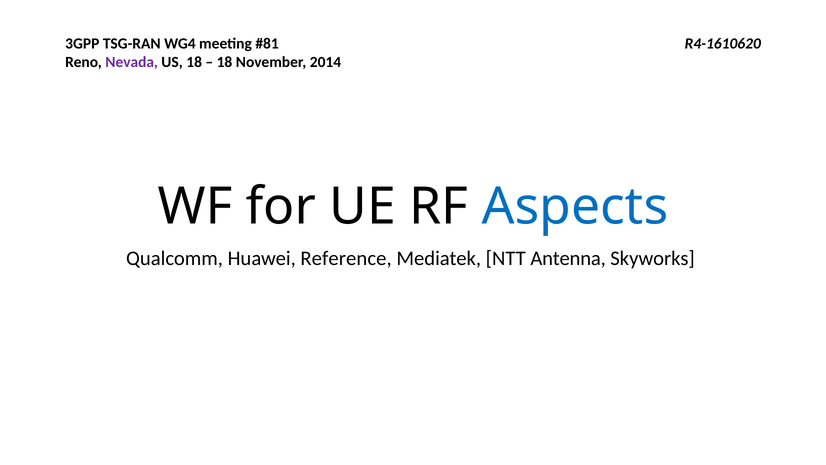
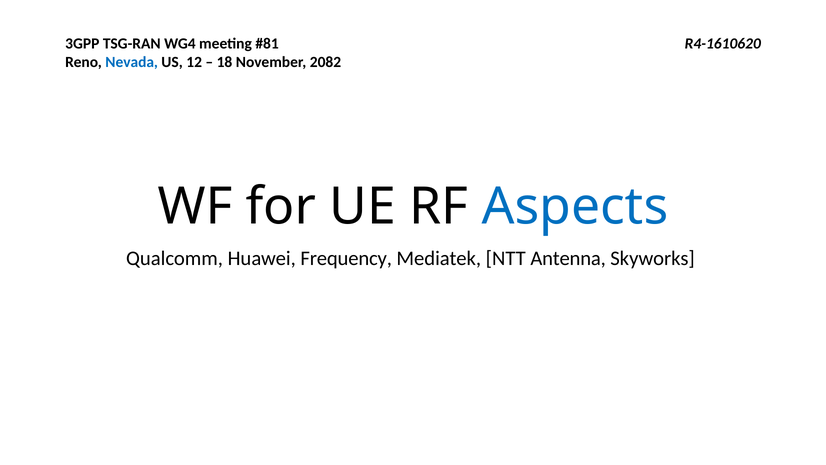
Nevada colour: purple -> blue
US 18: 18 -> 12
2014: 2014 -> 2082
Reference: Reference -> Frequency
